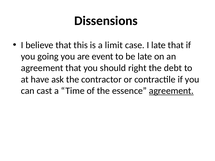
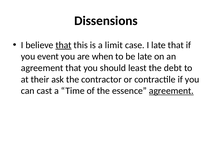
that at (64, 45) underline: none -> present
going: going -> event
event: event -> when
right: right -> least
have: have -> their
